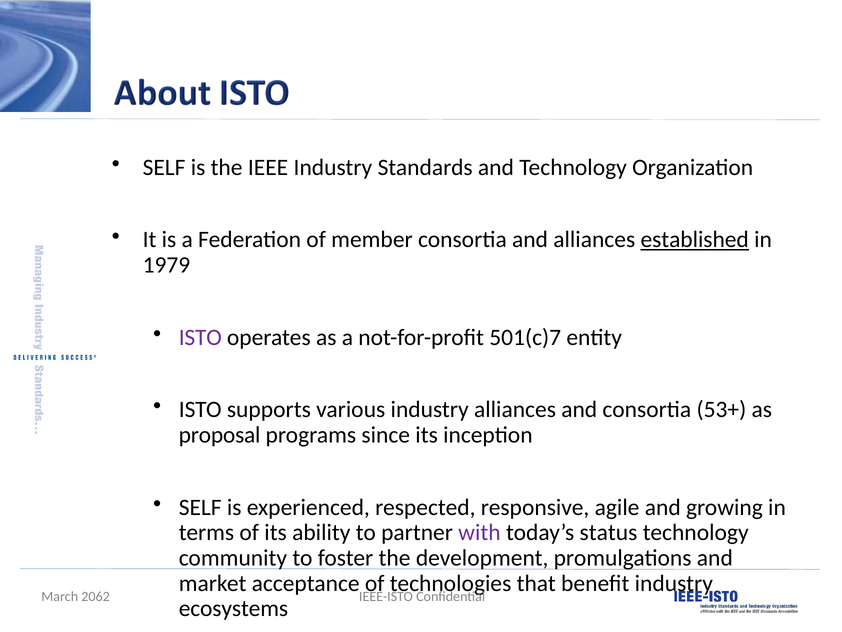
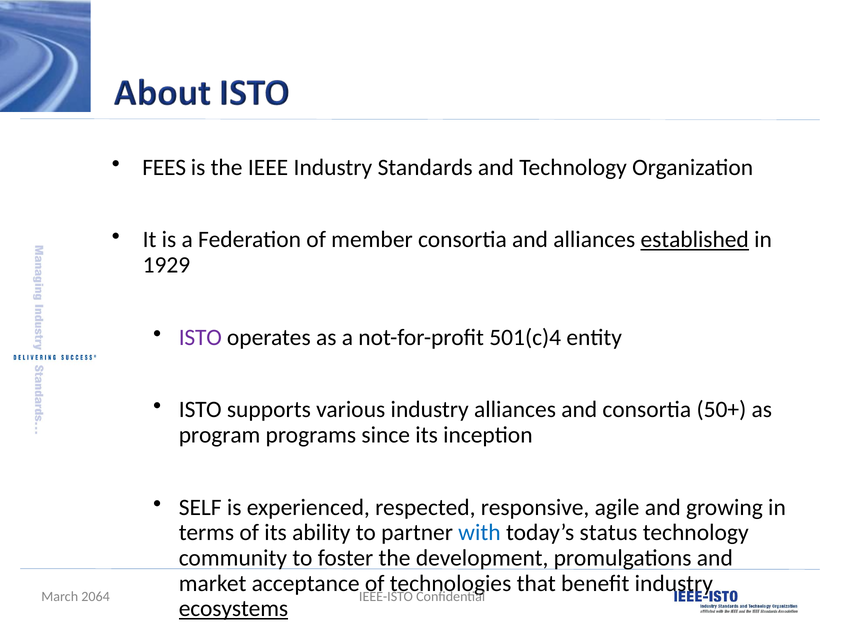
SELF at (164, 168): SELF -> FEES
1979: 1979 -> 1929
501(c)7: 501(c)7 -> 501(c)4
53+: 53+ -> 50+
proposal: proposal -> program
with colour: purple -> blue
2062: 2062 -> 2064
ecosystems underline: none -> present
